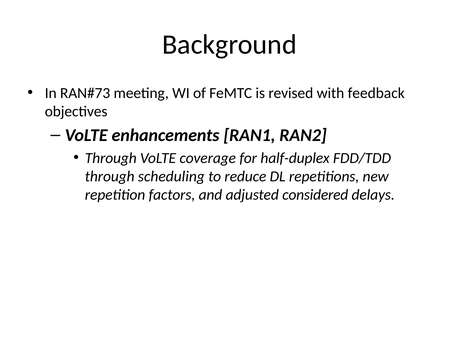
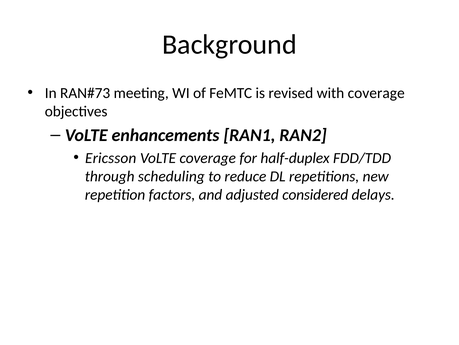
with feedback: feedback -> coverage
Through at (111, 158): Through -> Ericsson
